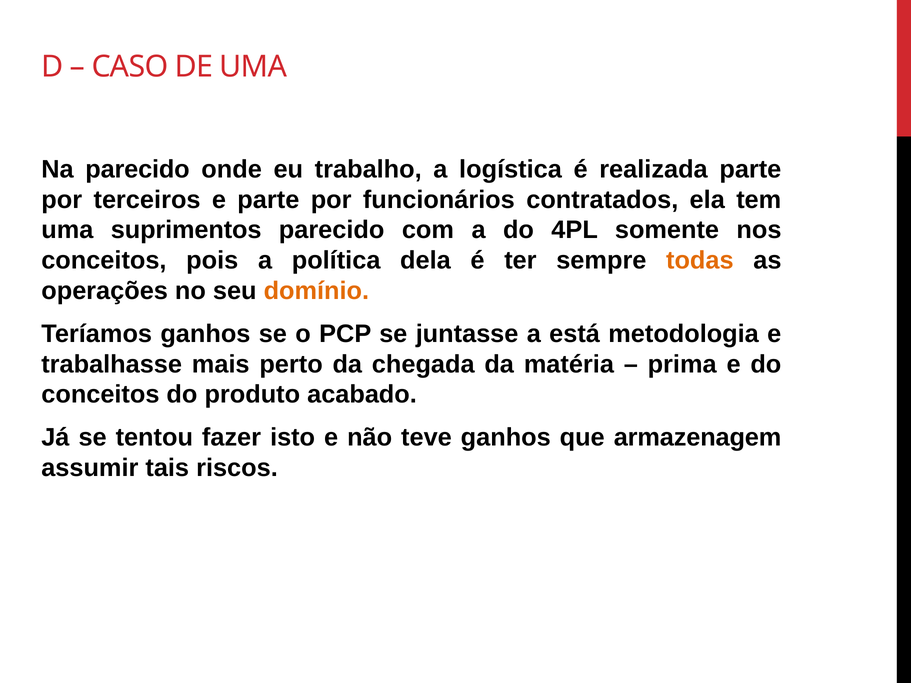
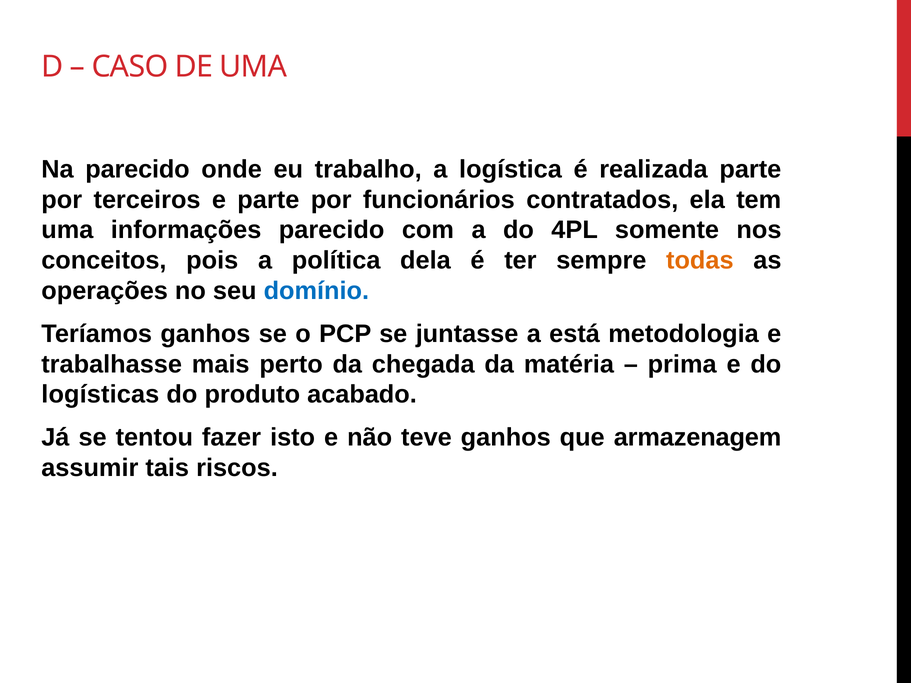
suprimentos: suprimentos -> informações
domínio colour: orange -> blue
conceitos at (100, 395): conceitos -> logísticas
